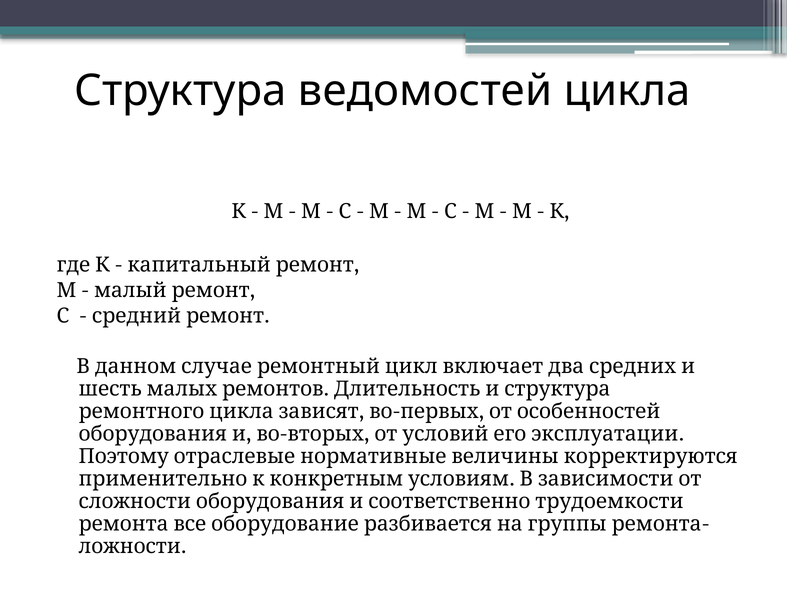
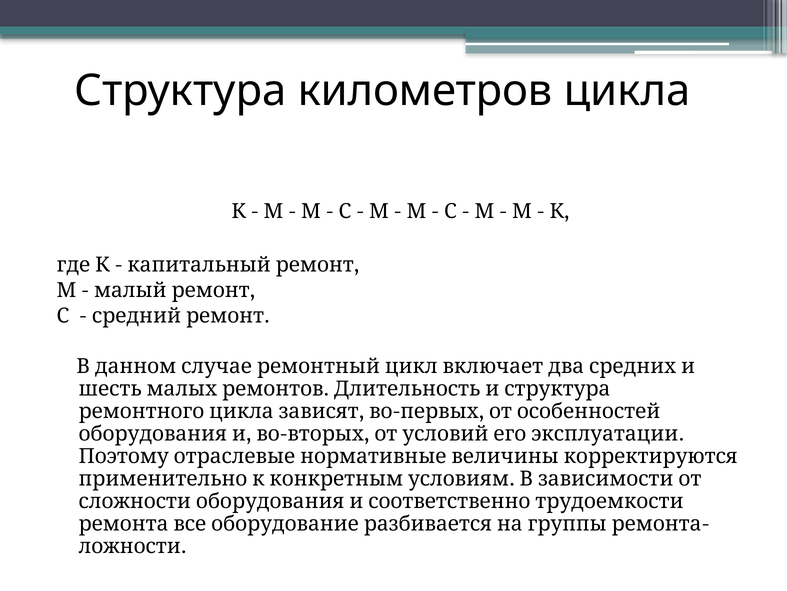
ведомостей: ведомостей -> километров
